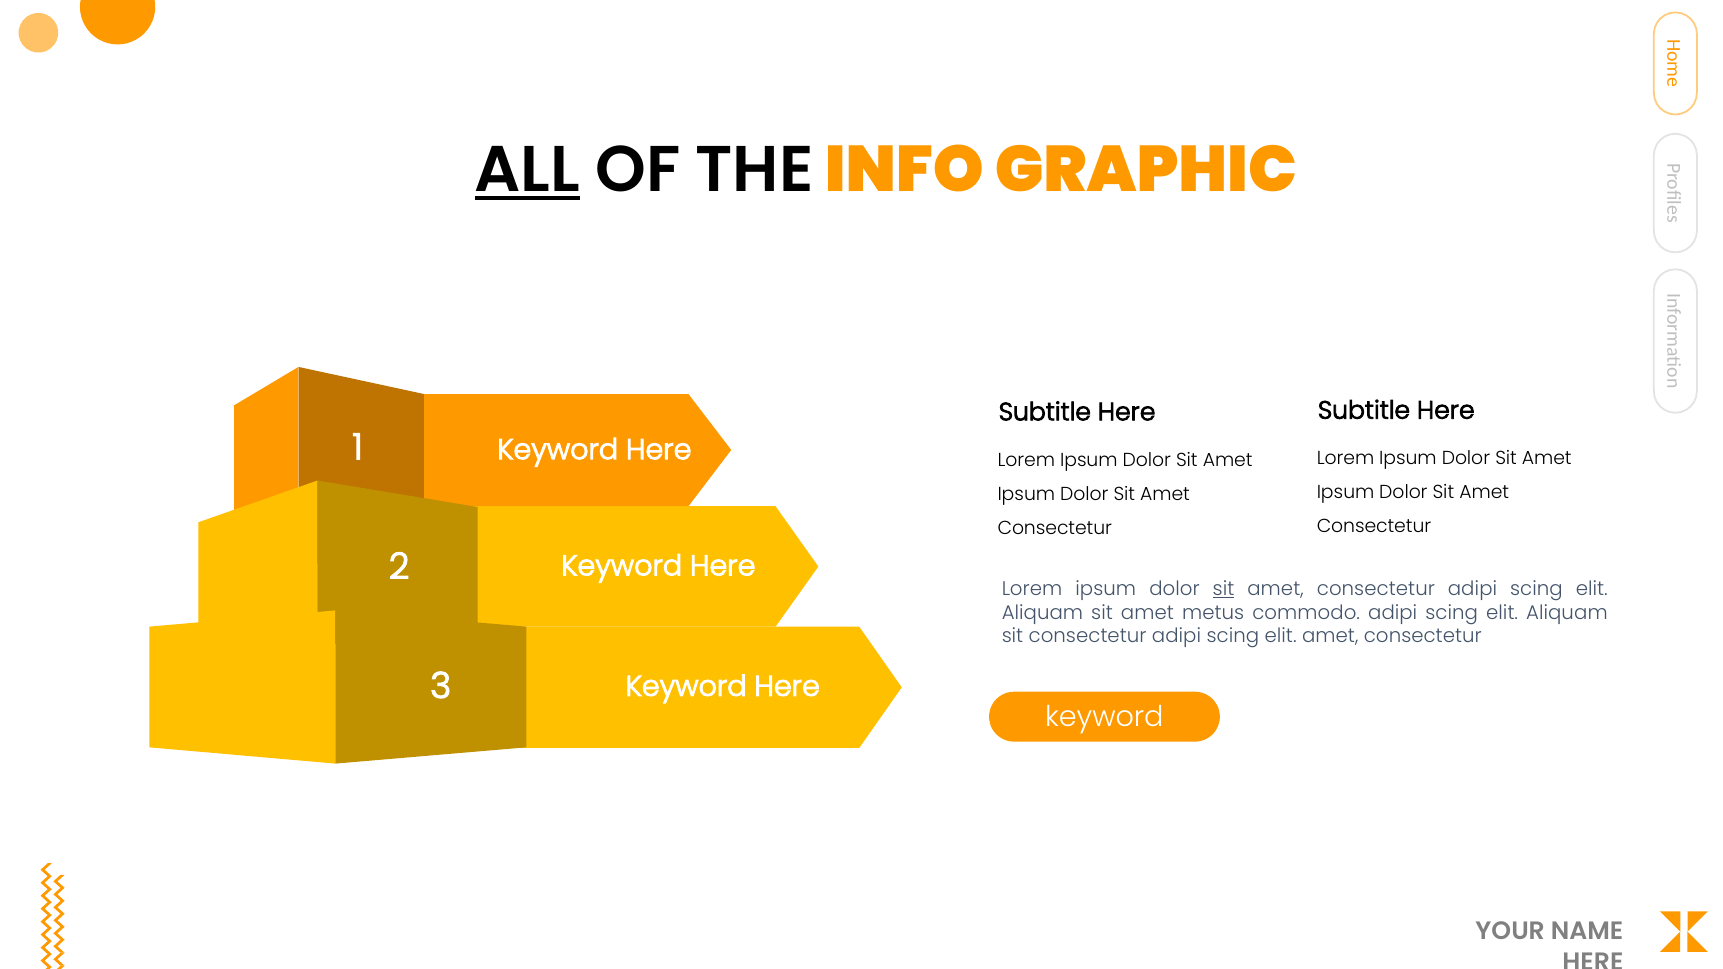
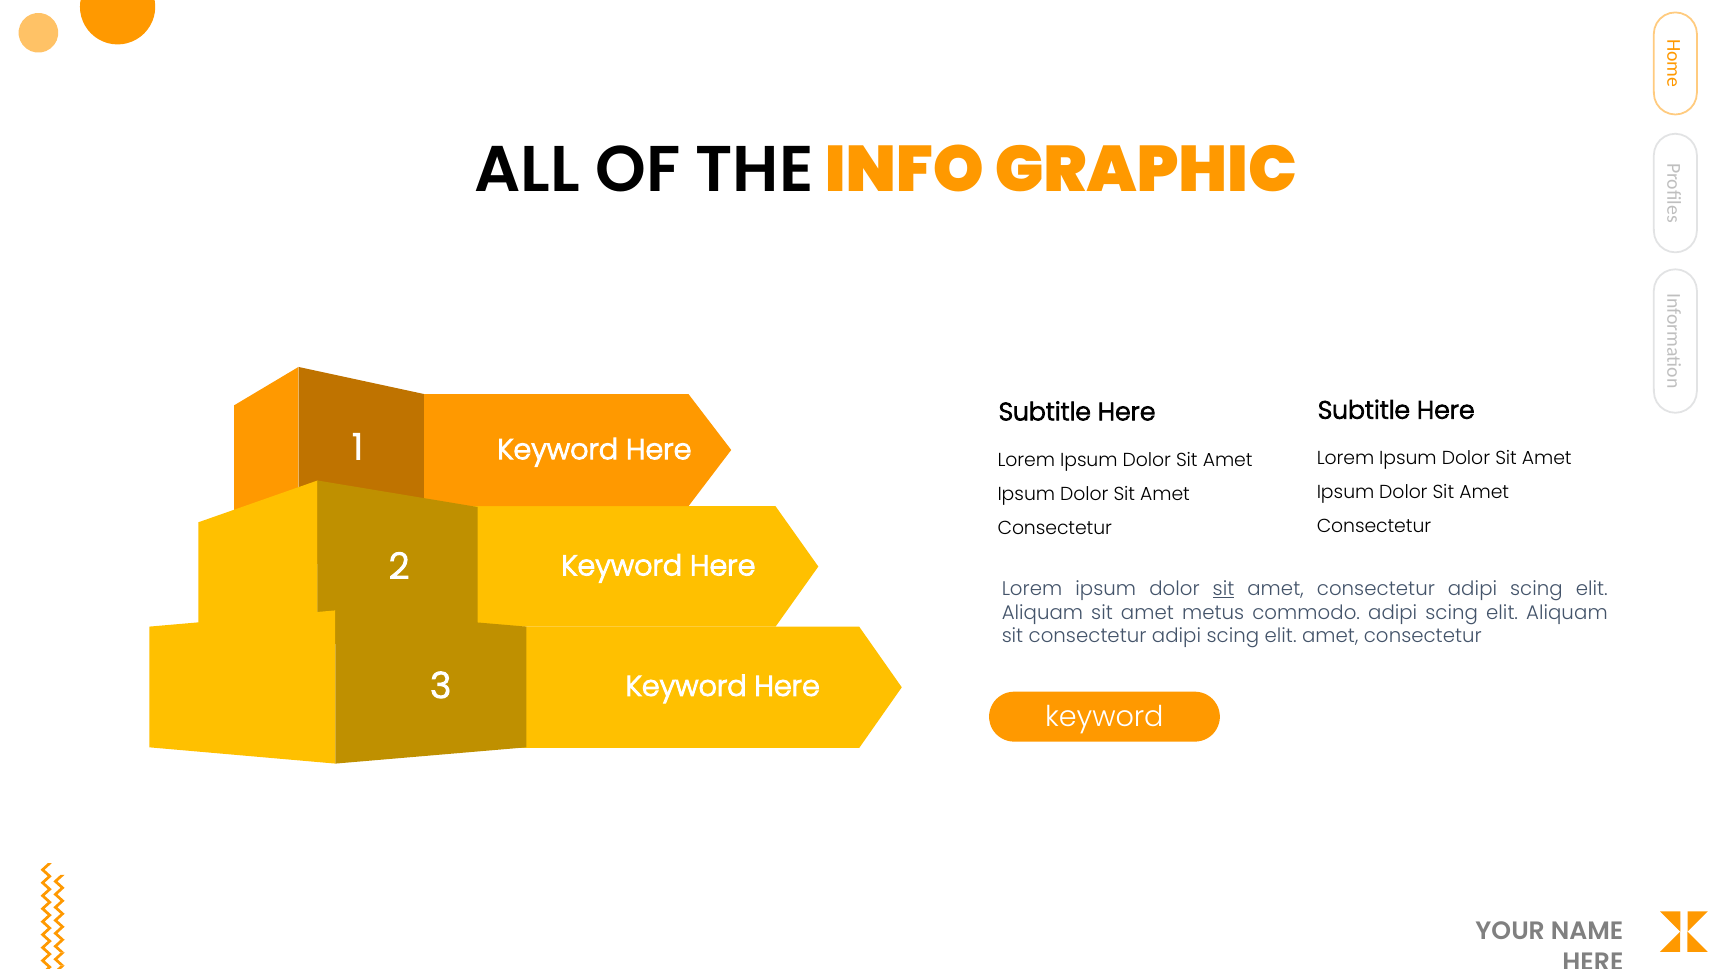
ALL underline: present -> none
